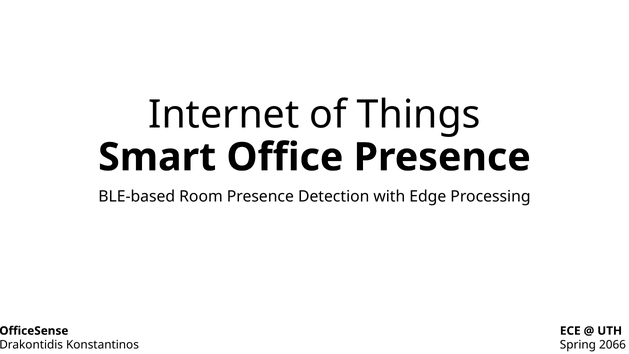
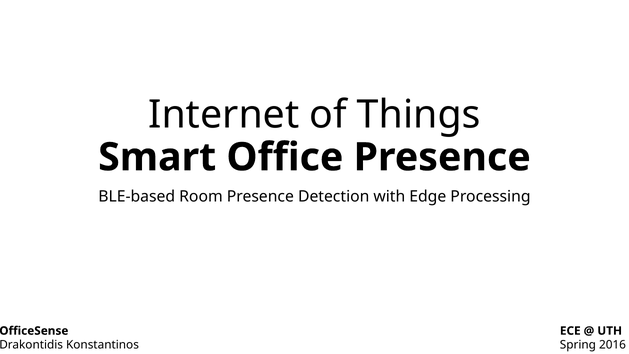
2066: 2066 -> 2016
